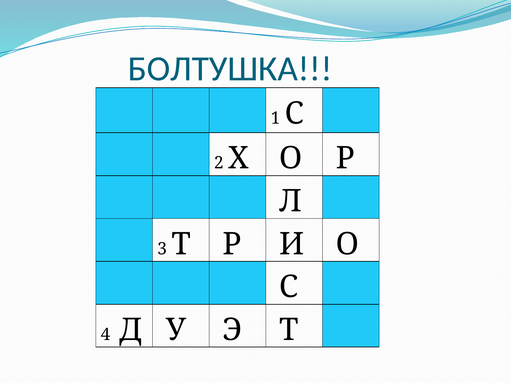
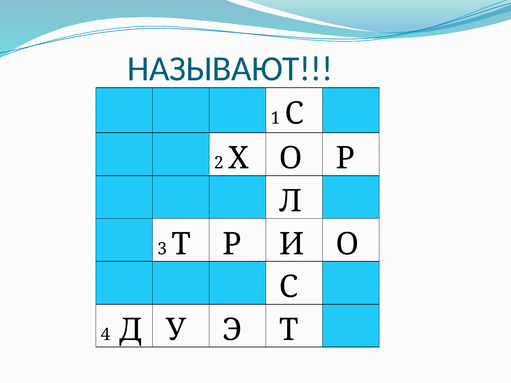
БОЛТУШКА: БОЛТУШКА -> НАЗЫВАЮТ
